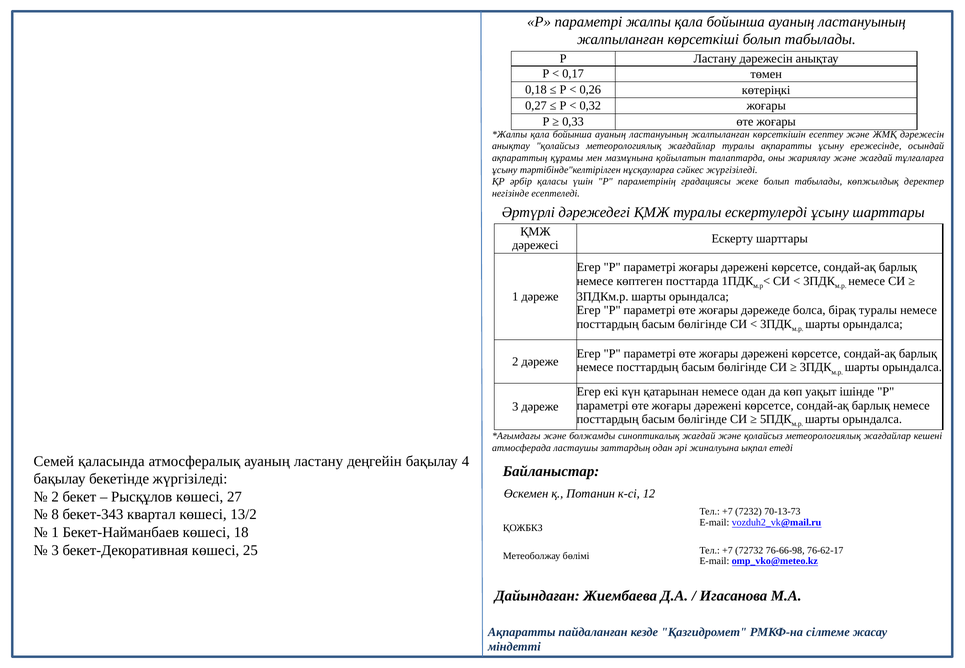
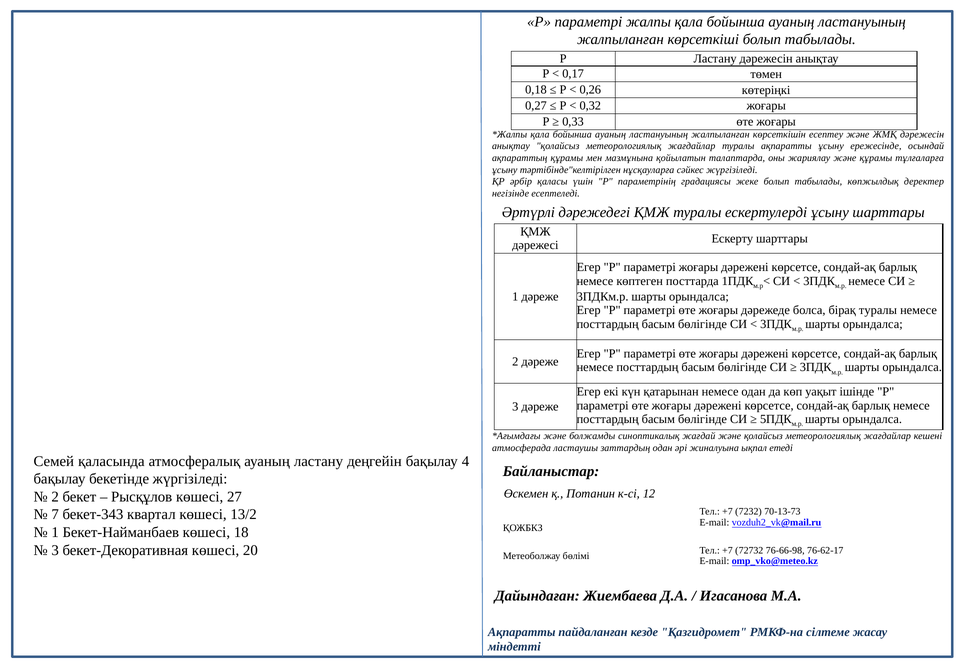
және жағдай: жағдай -> құрамы
8: 8 -> 7
25: 25 -> 20
